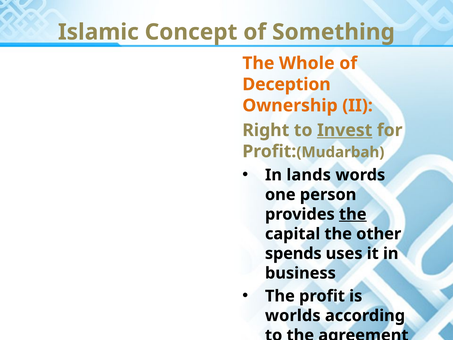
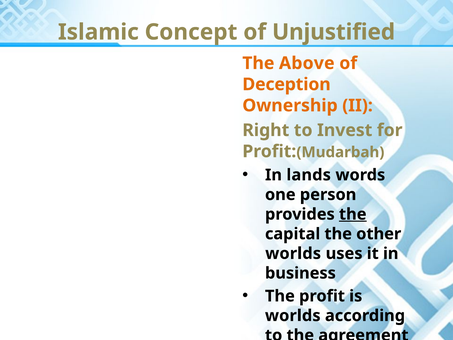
Something: Something -> Unjustified
Whole: Whole -> Above
Invest underline: present -> none
spends at (293, 253): spends -> worlds
